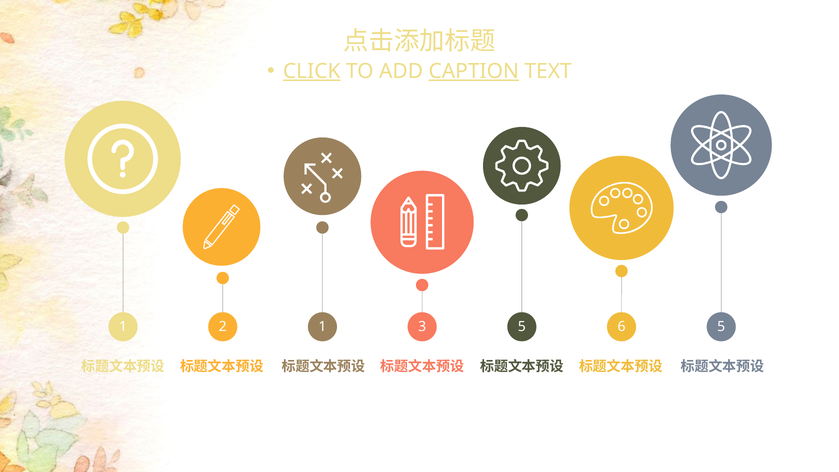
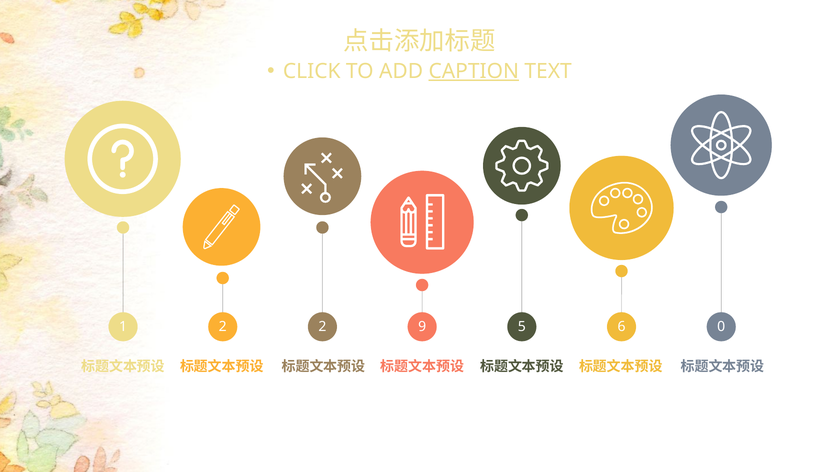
CLICK underline: present -> none
2 1: 1 -> 2
3: 3 -> 9
6 5: 5 -> 0
